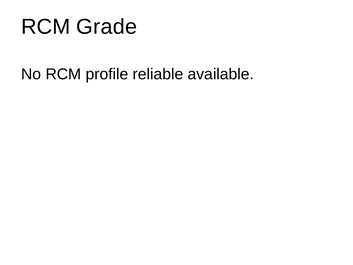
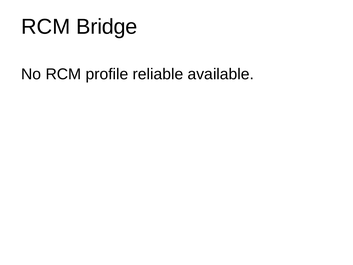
Grade: Grade -> Bridge
